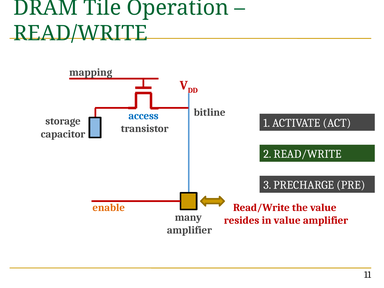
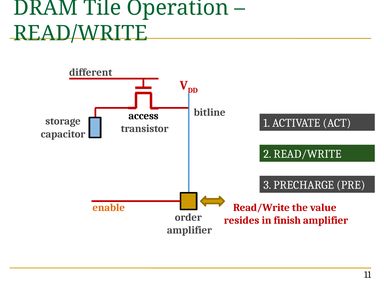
mapping: mapping -> different
access colour: blue -> black
many: many -> order
in value: value -> finish
